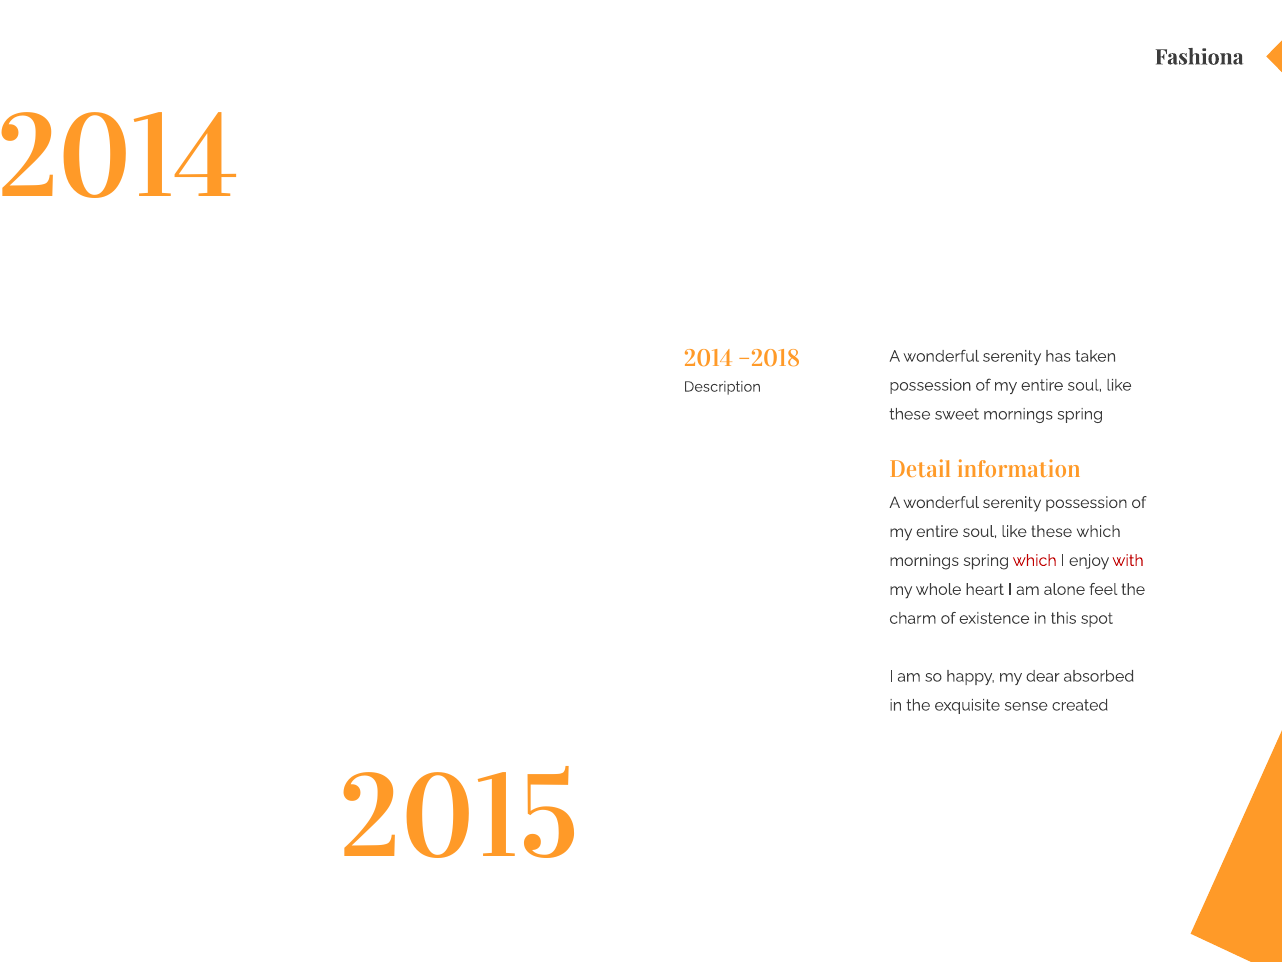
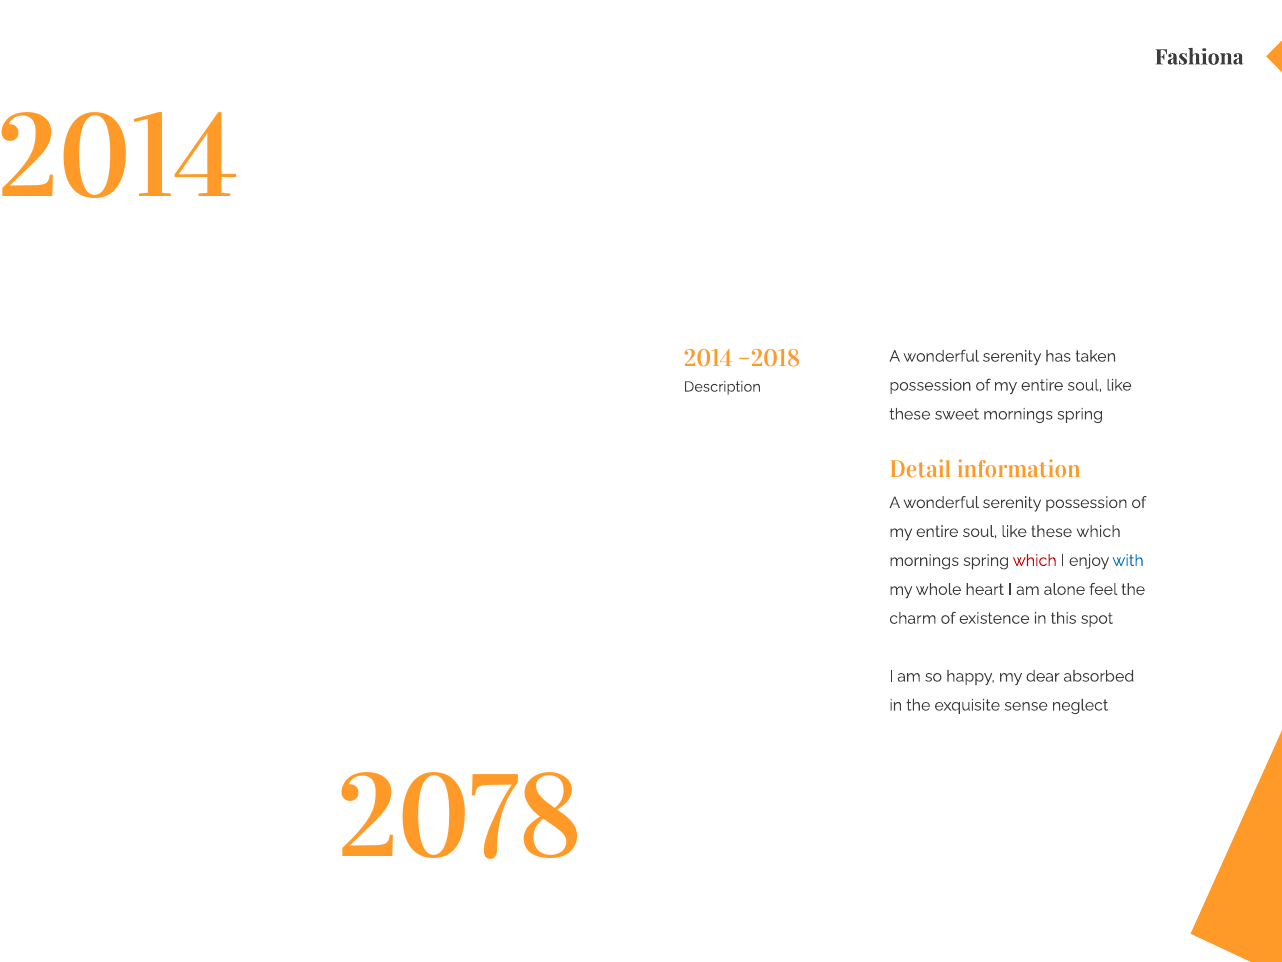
with colour: red -> blue
created: created -> neglect
2015: 2015 -> 2078
